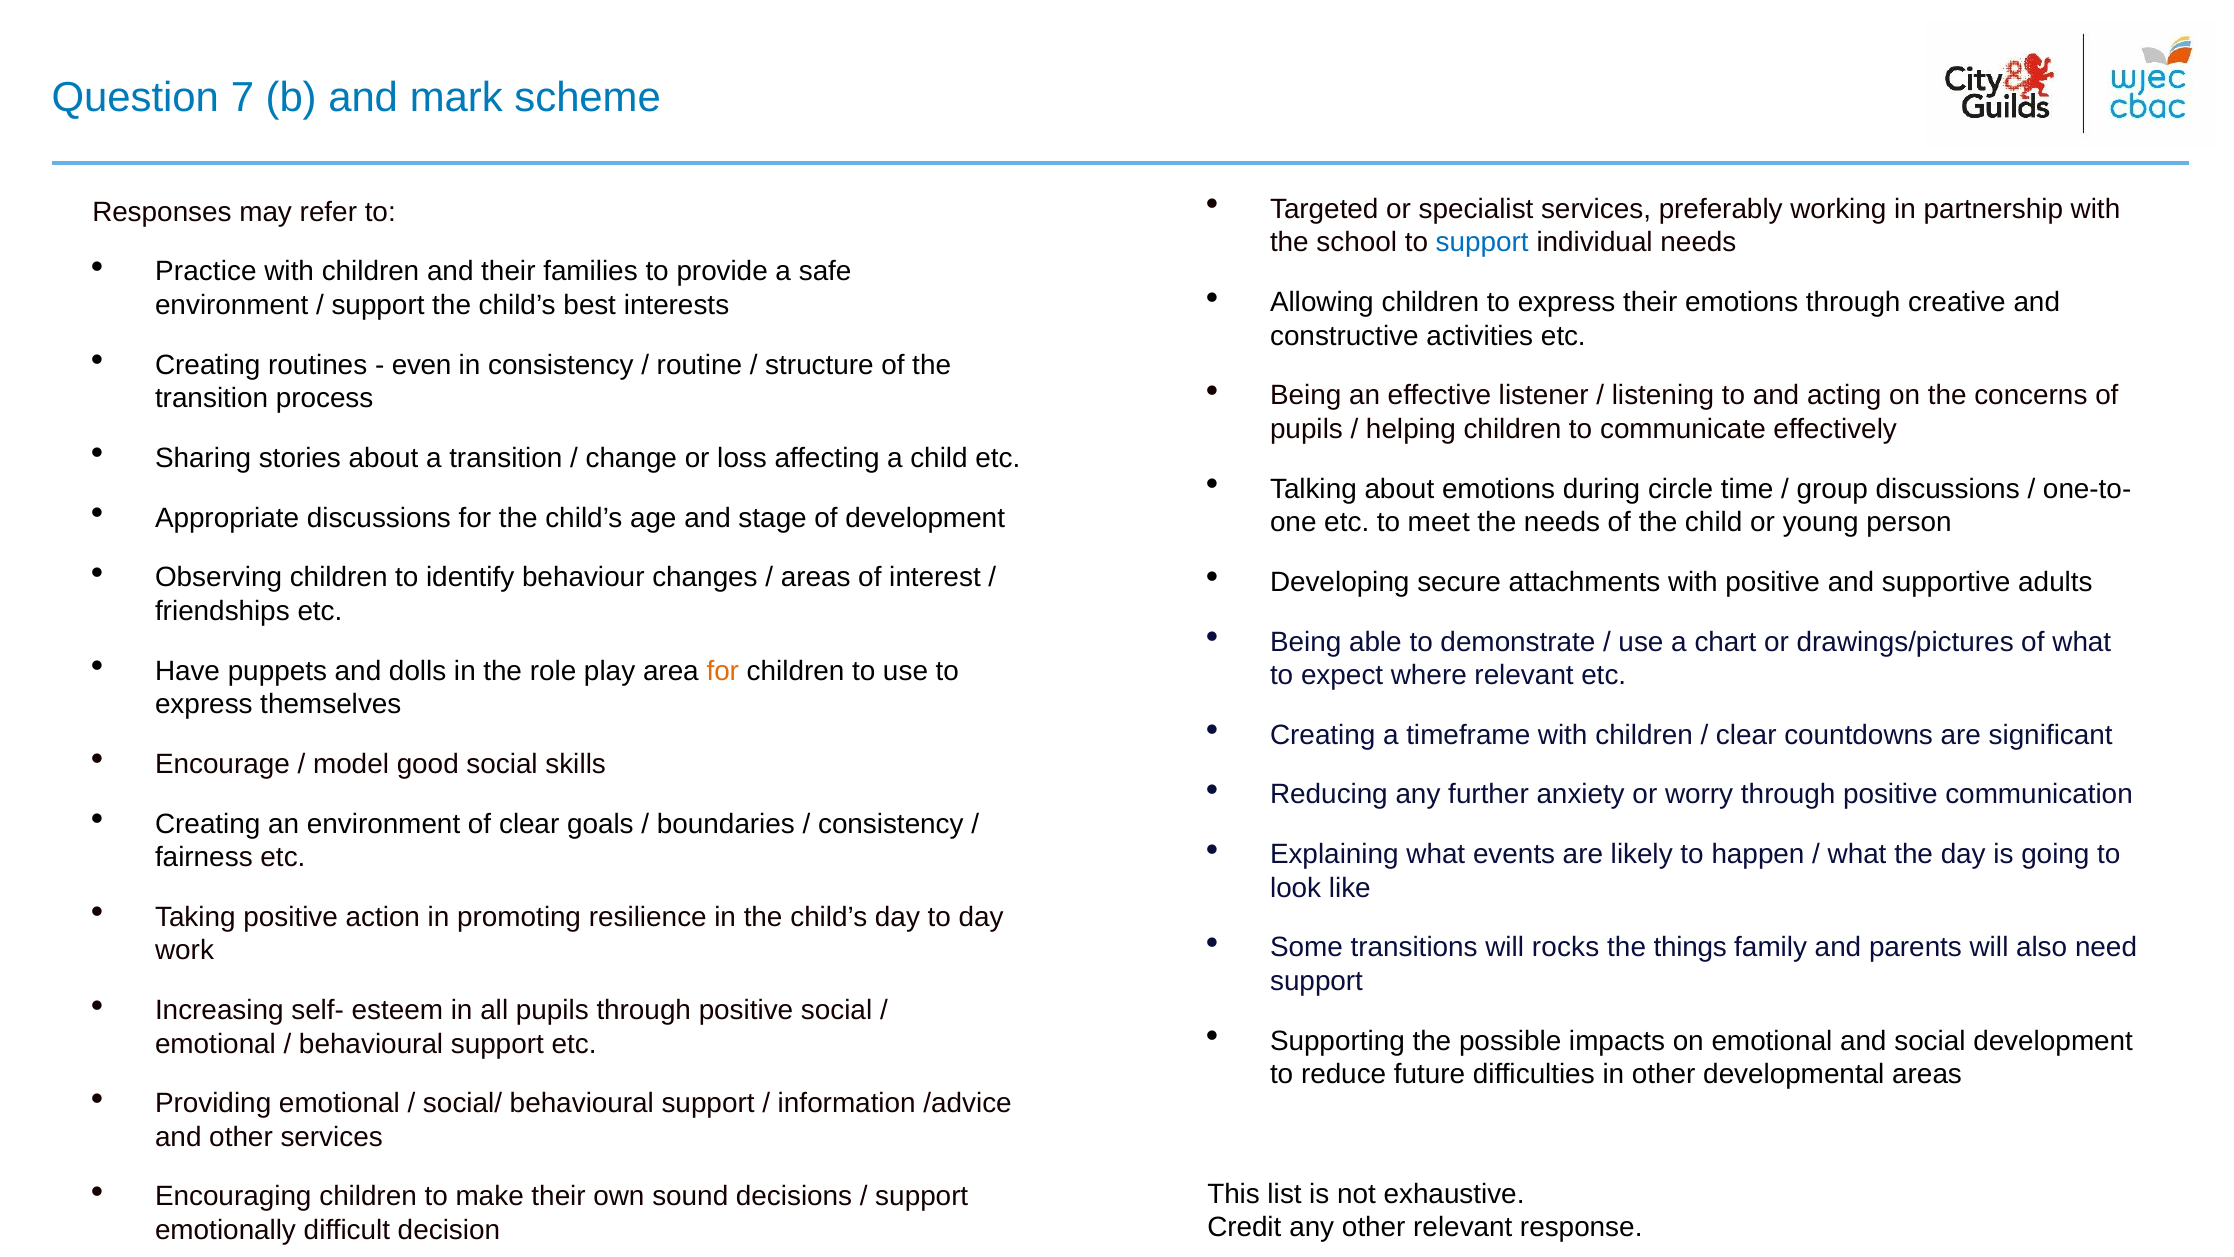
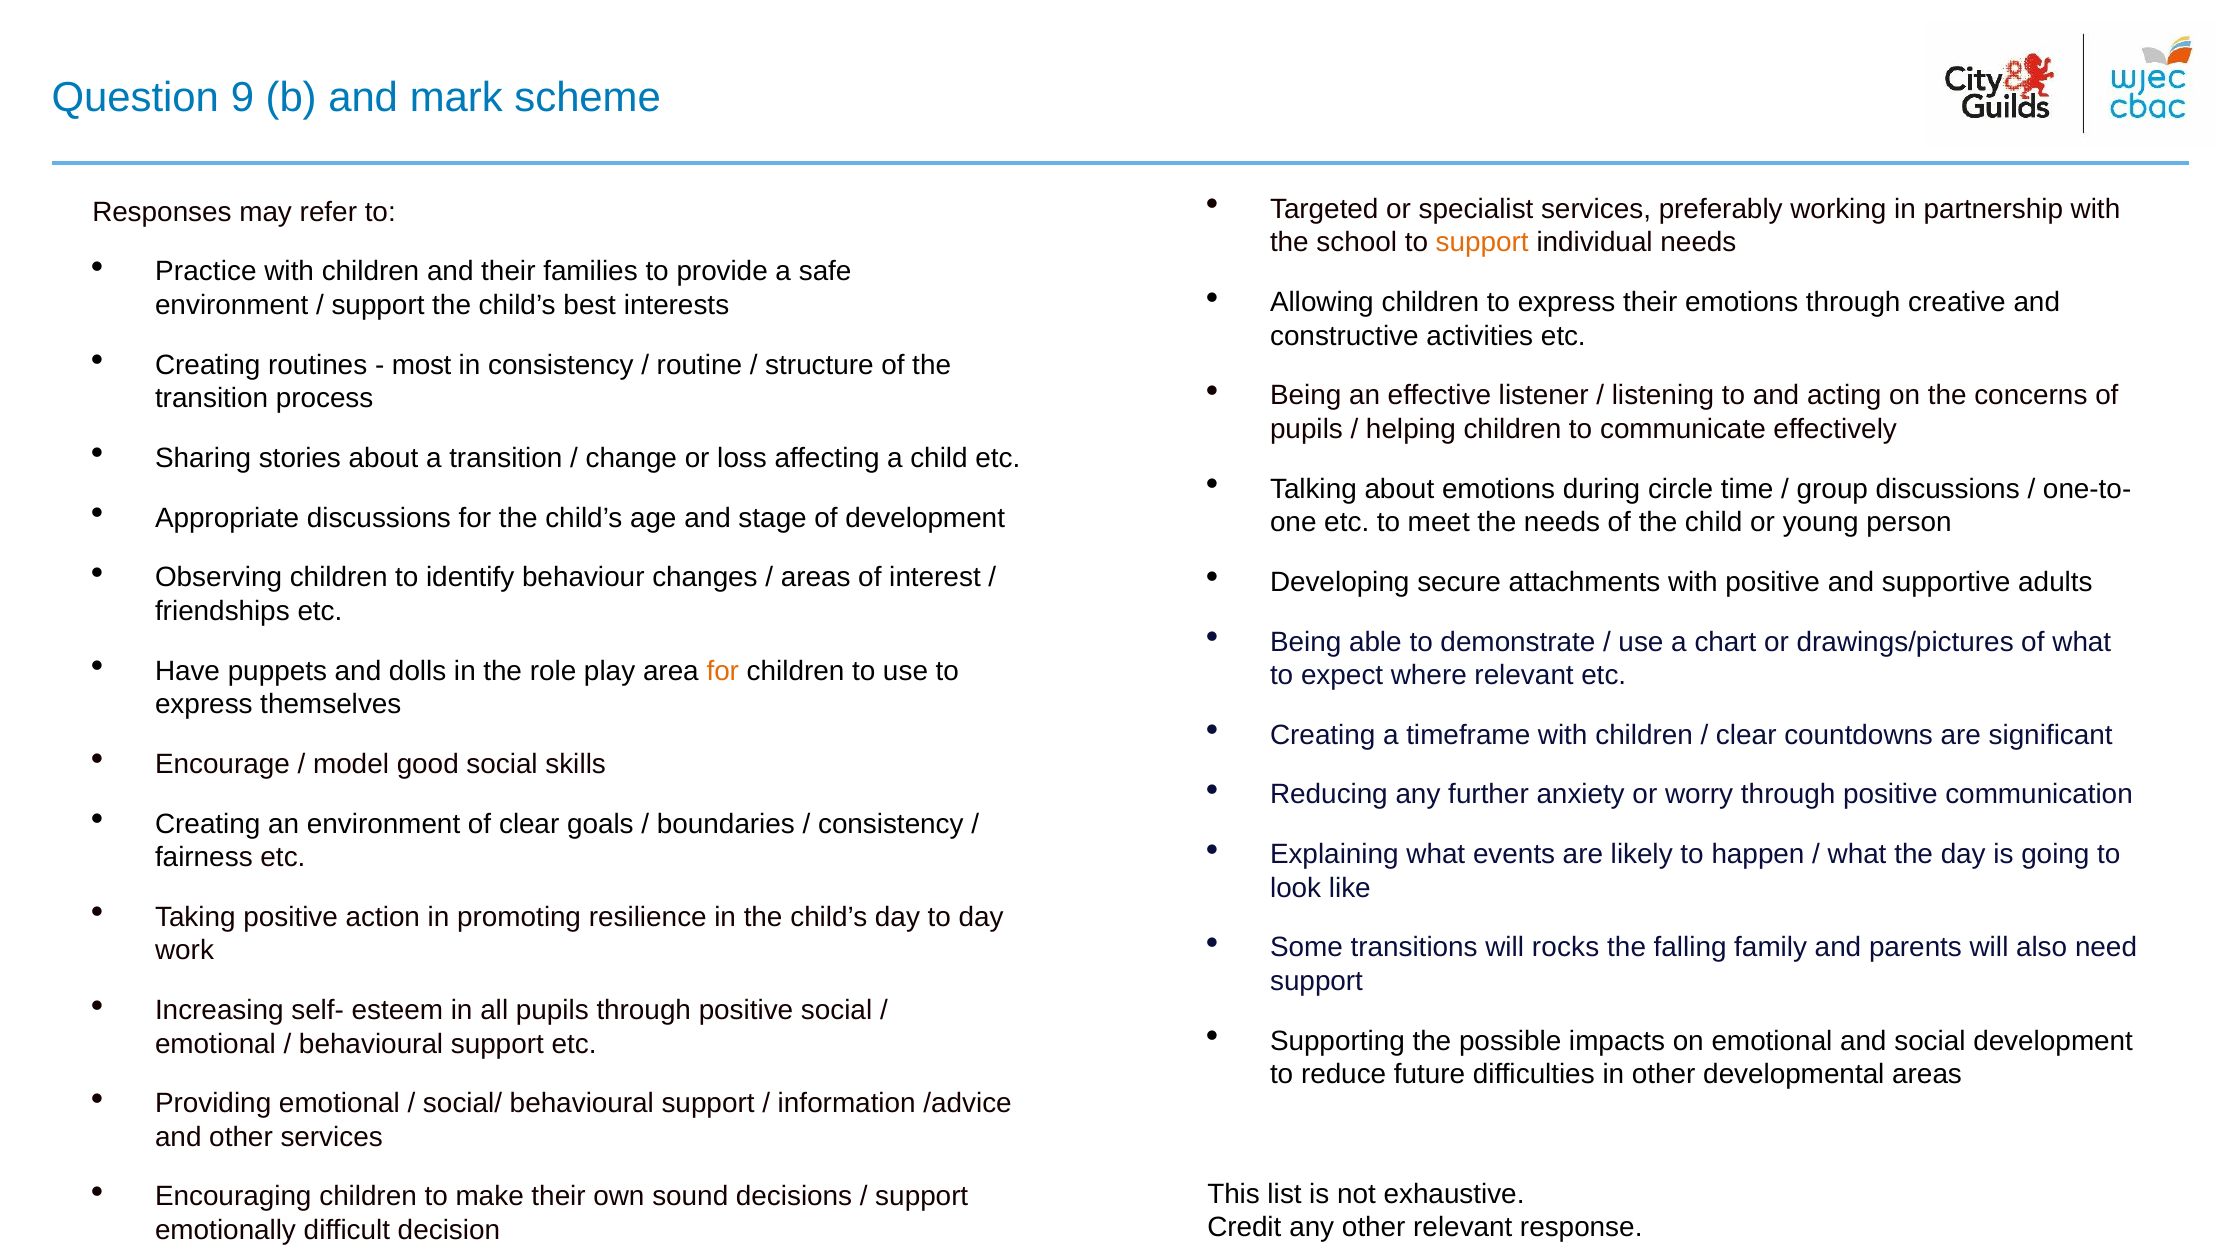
7: 7 -> 9
support at (1482, 243) colour: blue -> orange
even: even -> most
things: things -> falling
